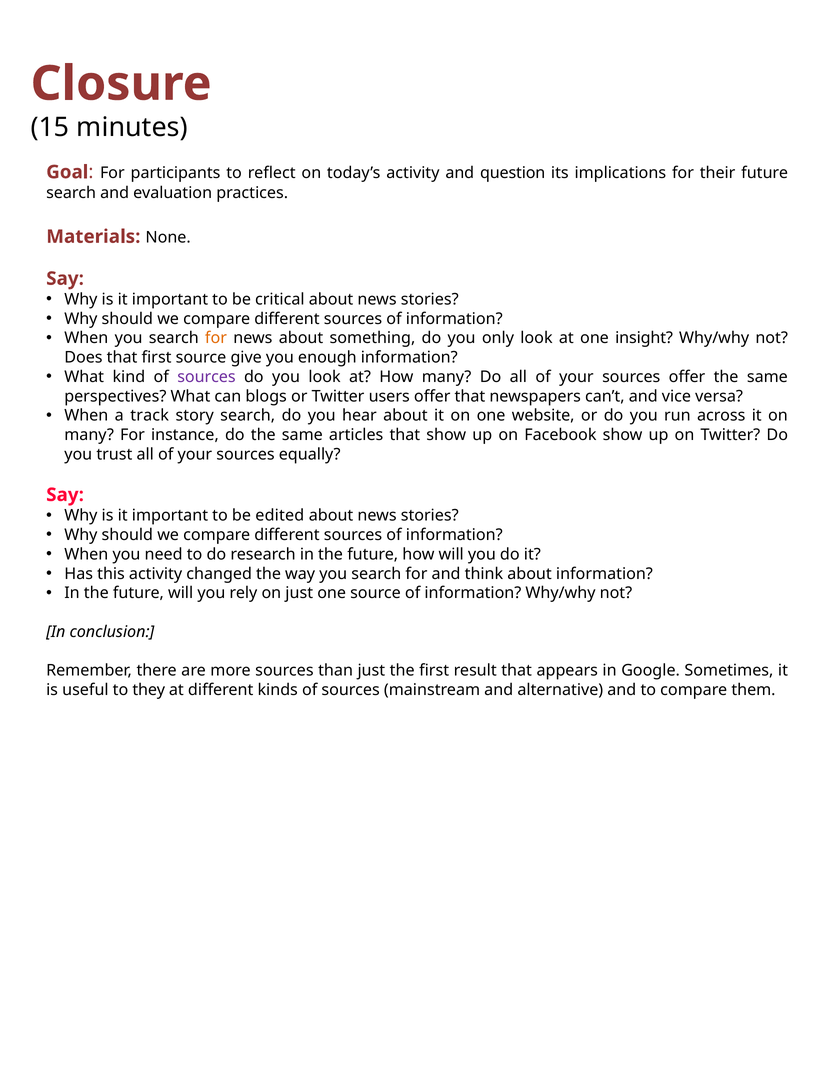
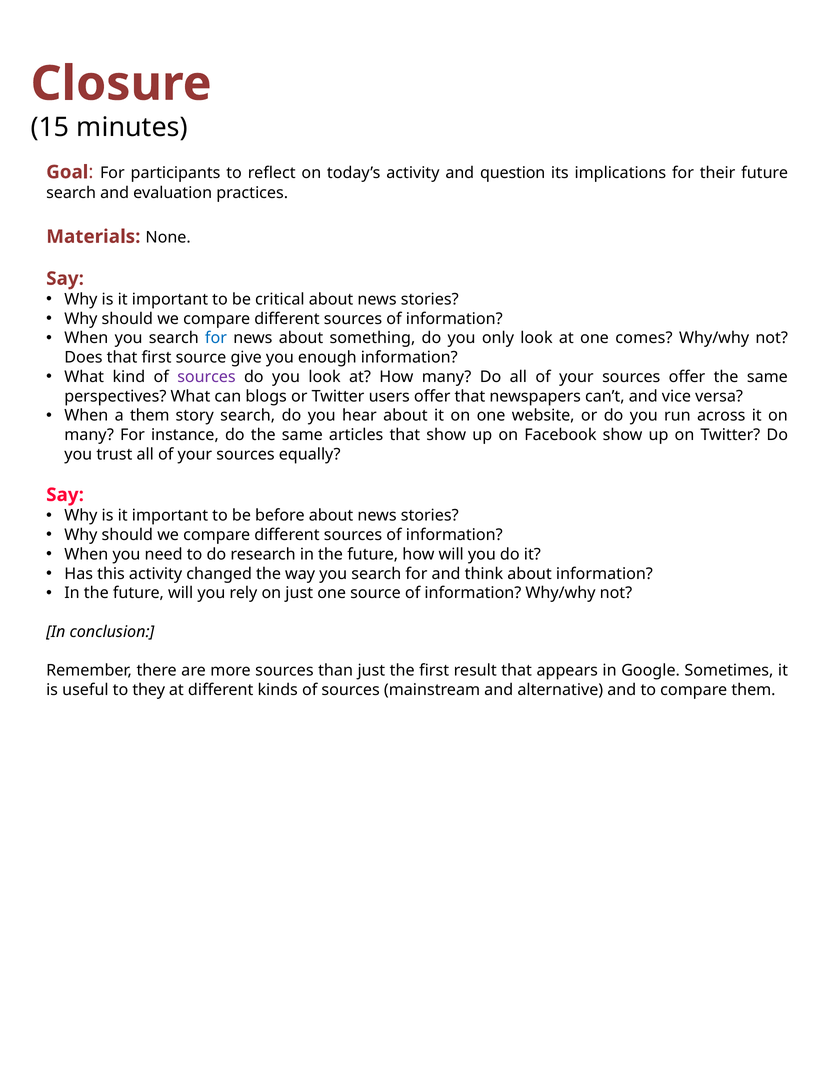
for at (216, 338) colour: orange -> blue
insight: insight -> comes
a track: track -> them
edited: edited -> before
